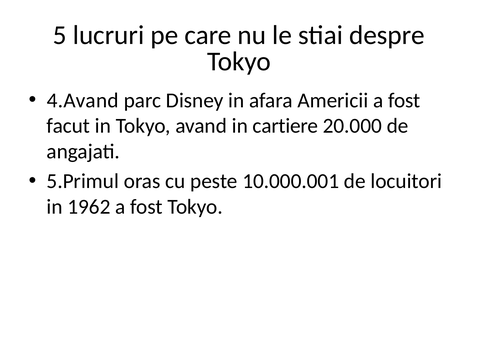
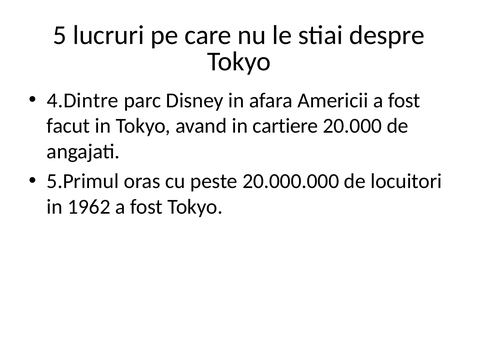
4.Avand: 4.Avand -> 4.Dintre
10.000.001: 10.000.001 -> 20.000.000
